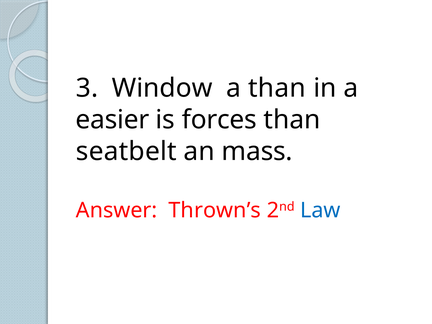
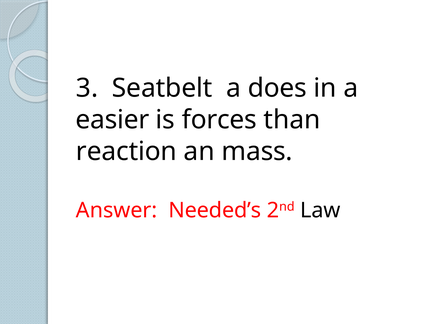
Window: Window -> Seatbelt
a than: than -> does
seatbelt: seatbelt -> reaction
Thrown’s: Thrown’s -> Needed’s
Law colour: blue -> black
